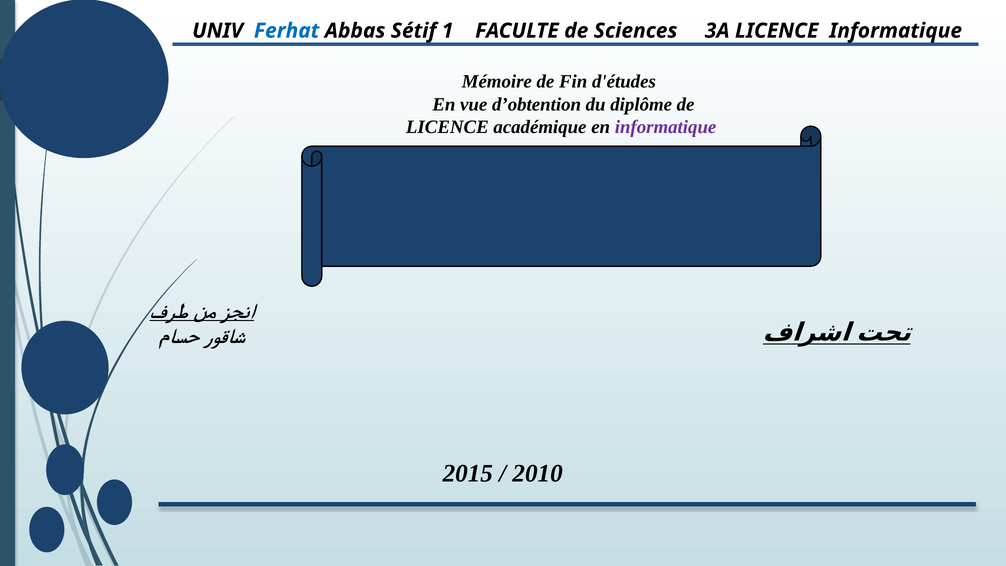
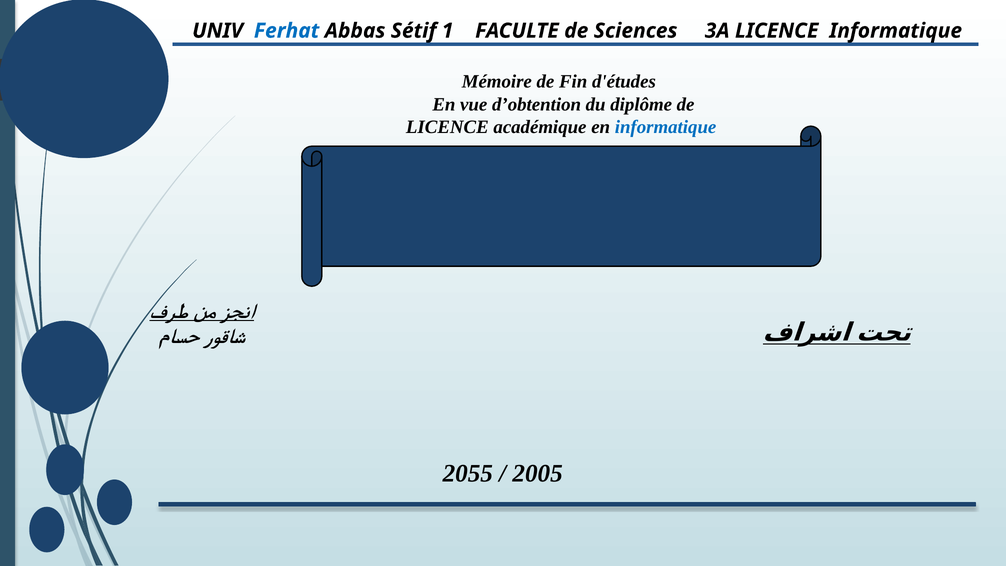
informatique at (666, 127) colour: purple -> blue
2015: 2015 -> 2055
2010: 2010 -> 2005
